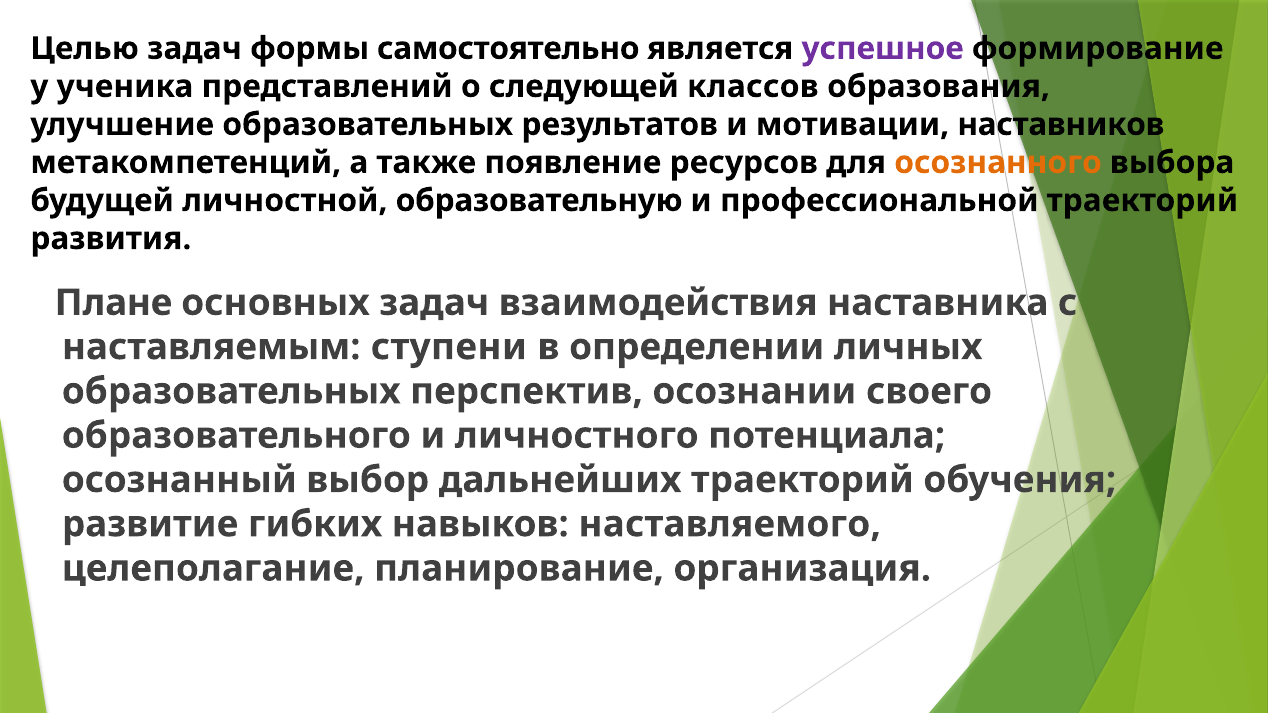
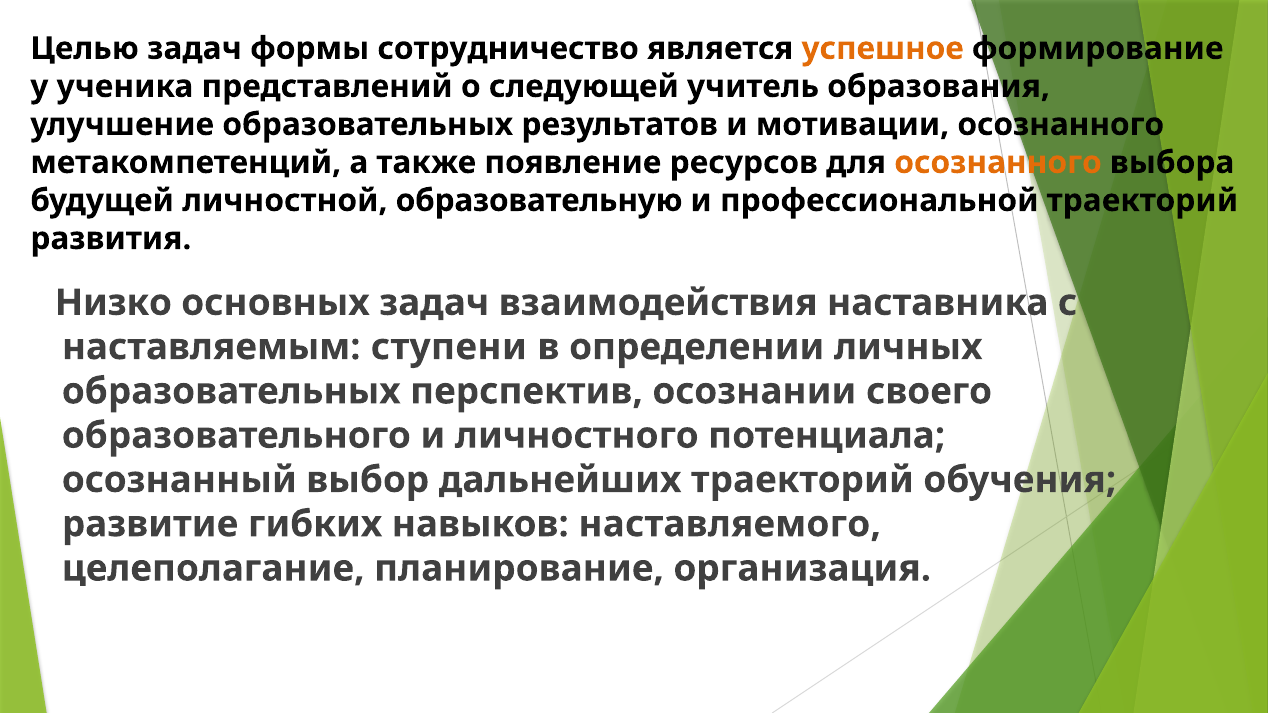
самостоятельно: самостоятельно -> сотрудничество
успешное colour: purple -> orange
классов: классов -> учитель
мотивации наставников: наставников -> осознанного
Плане: Плане -> Низко
